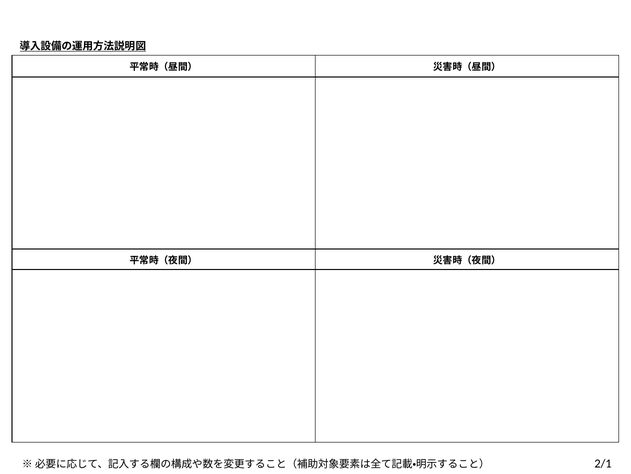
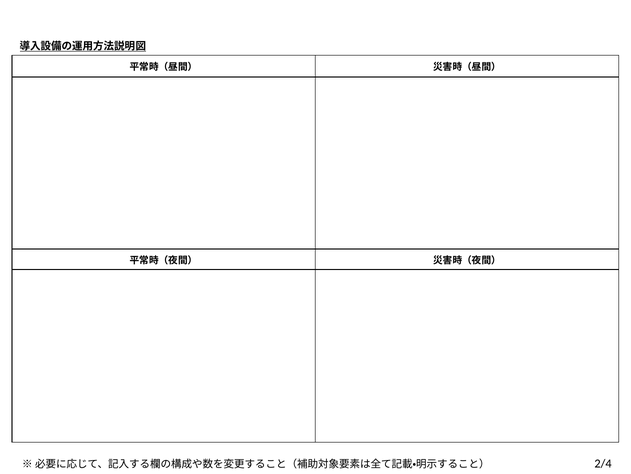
2/1: 2/1 -> 2/4
